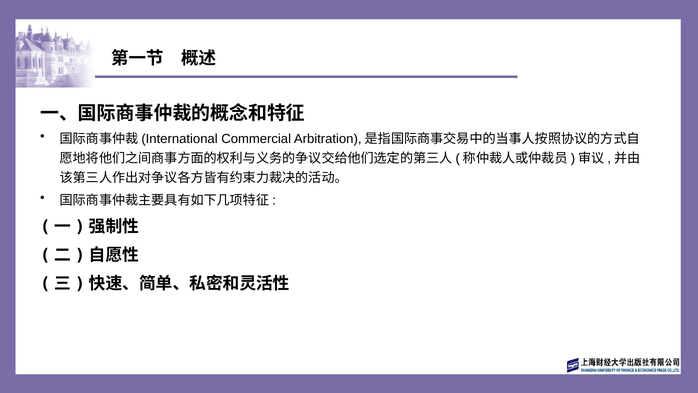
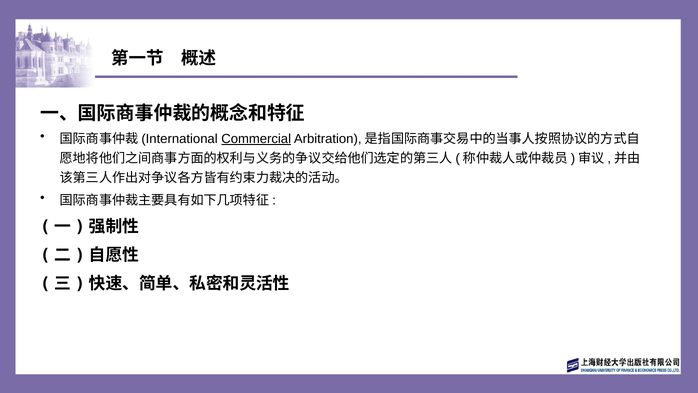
Commercial underline: none -> present
